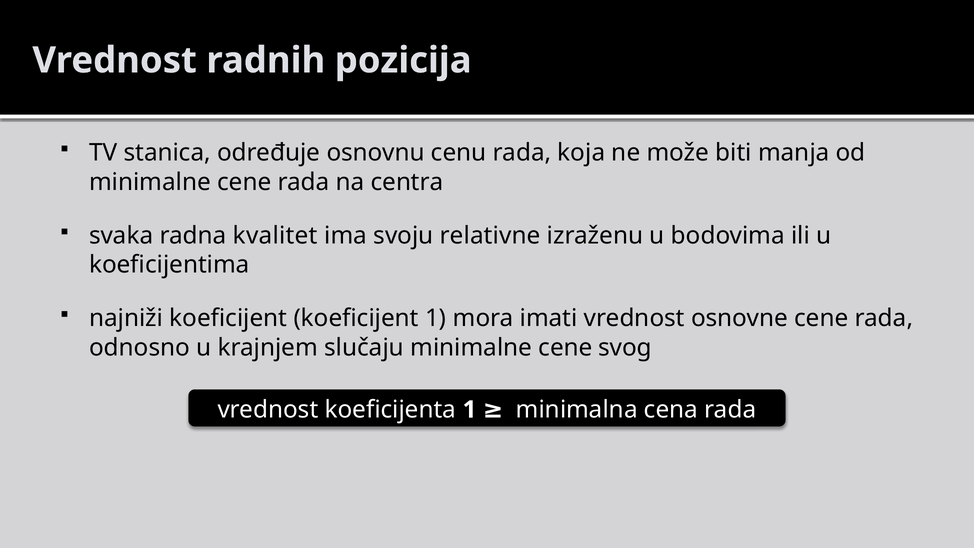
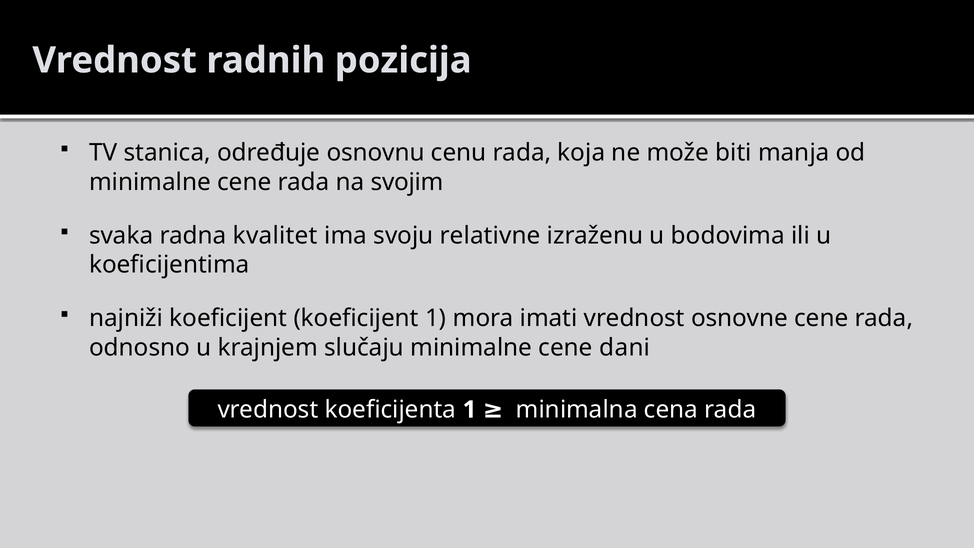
centra: centra -> svojim
svog: svog -> dani
